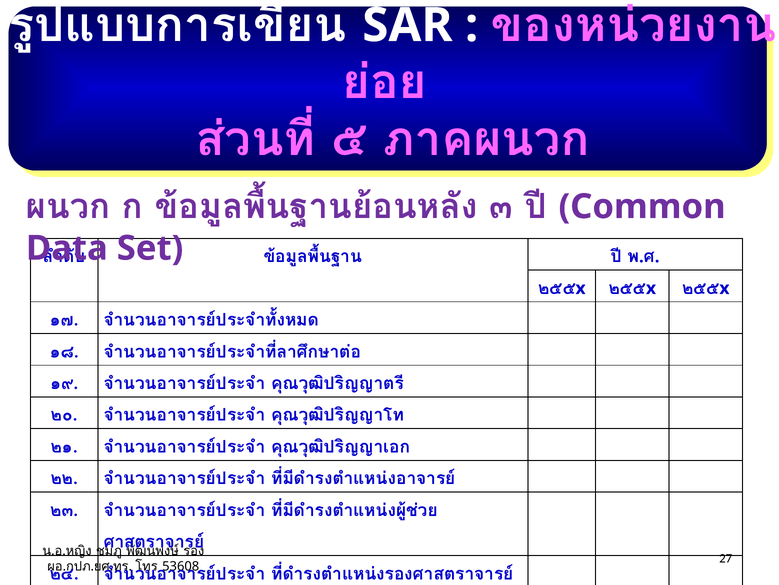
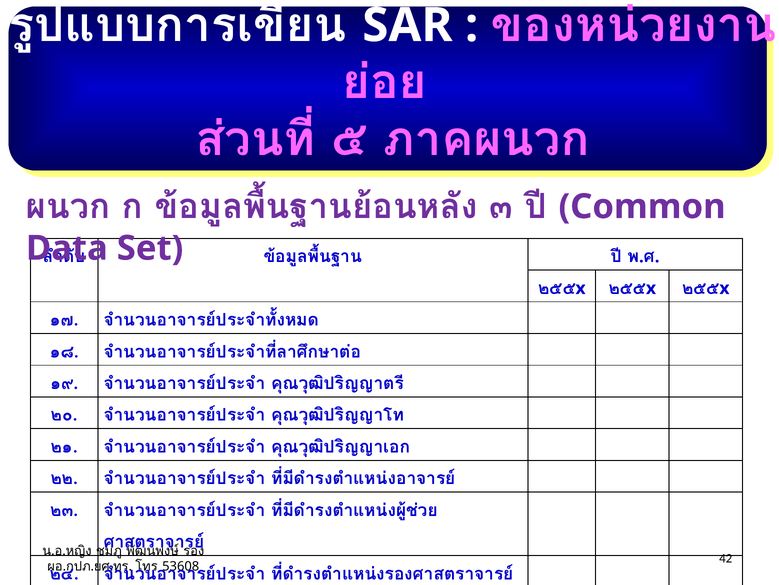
27: 27 -> 42
